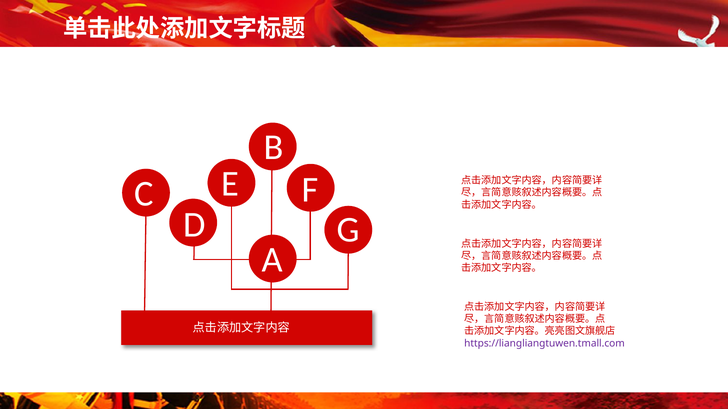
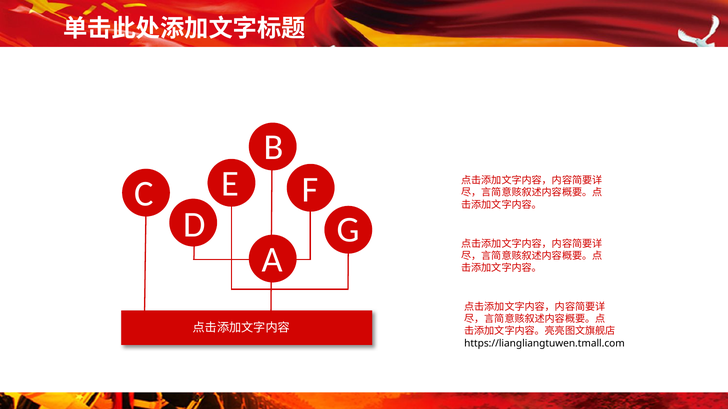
https://liangliangtuwen.tmall.com colour: purple -> black
